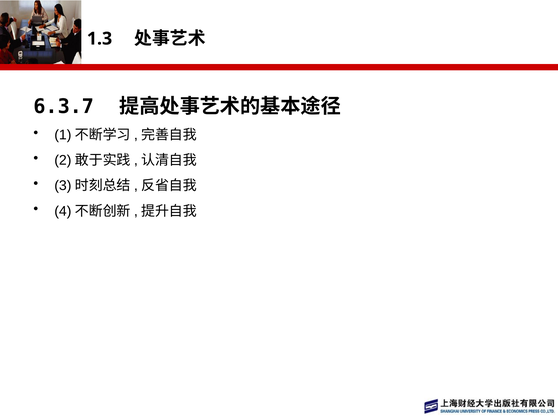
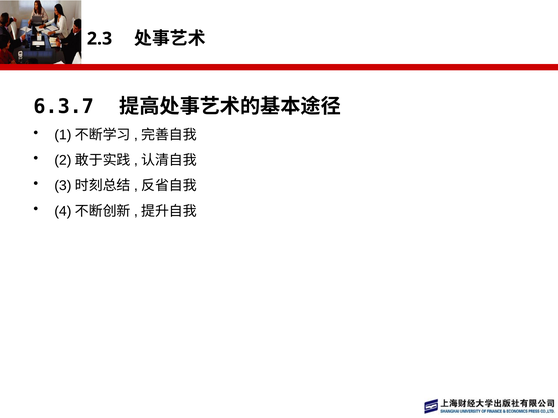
1.3: 1.3 -> 2.3
